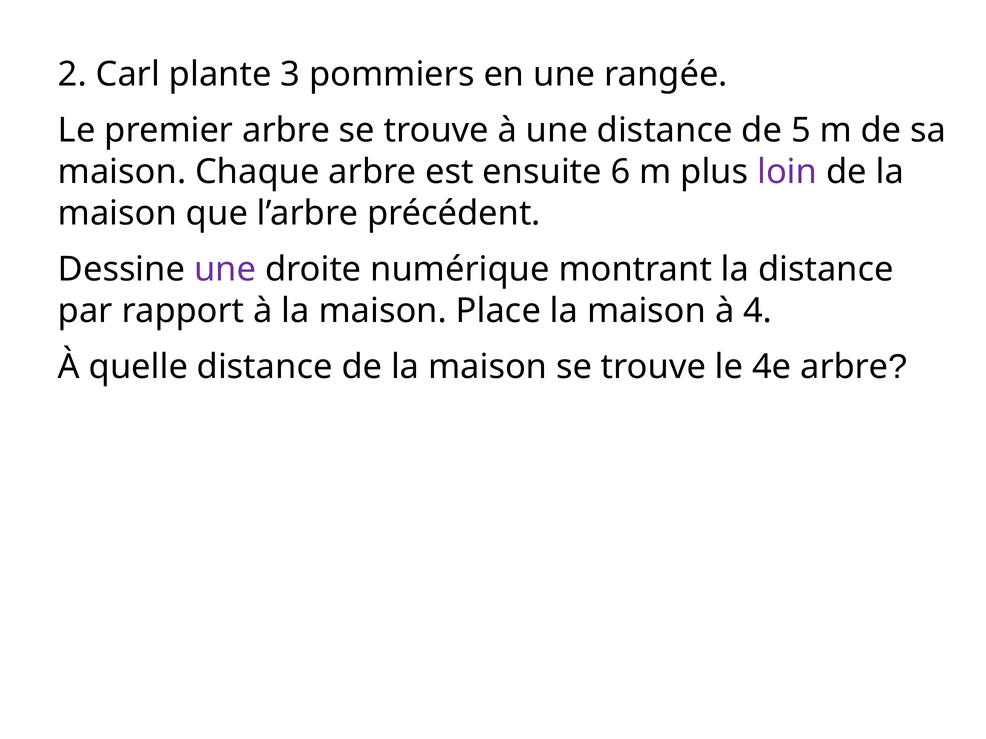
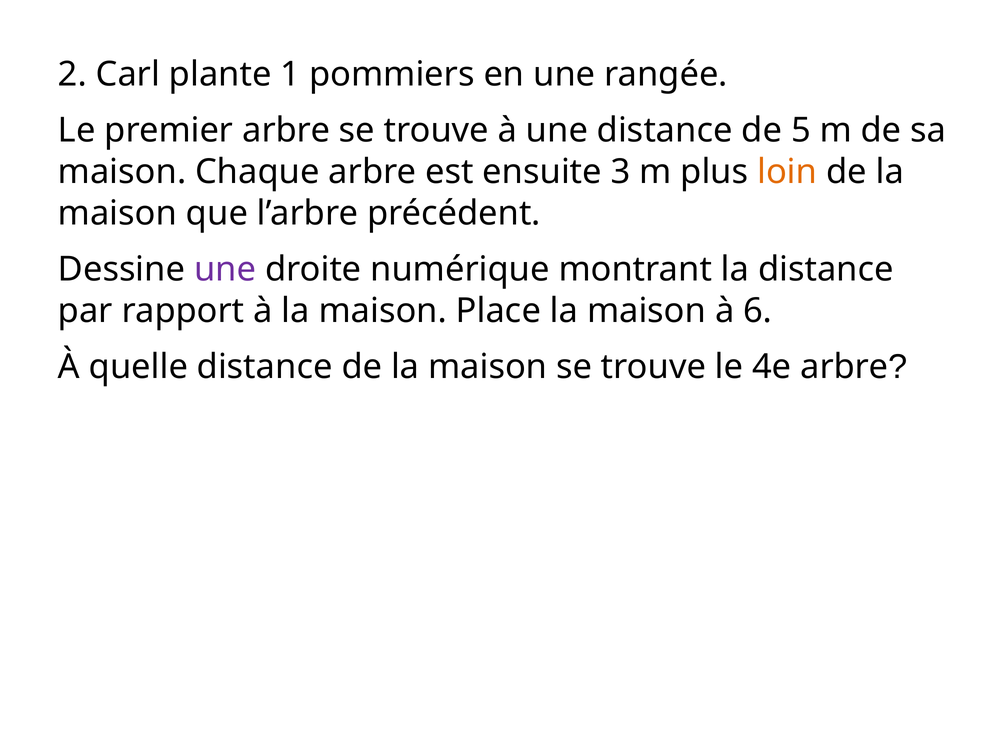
3: 3 -> 1
6: 6 -> 3
loin colour: purple -> orange
4: 4 -> 6
